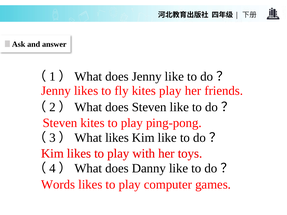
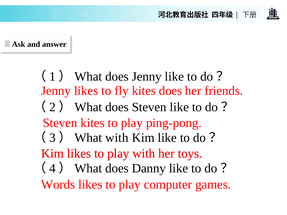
kites play: play -> does
likes at (117, 138): likes -> with
